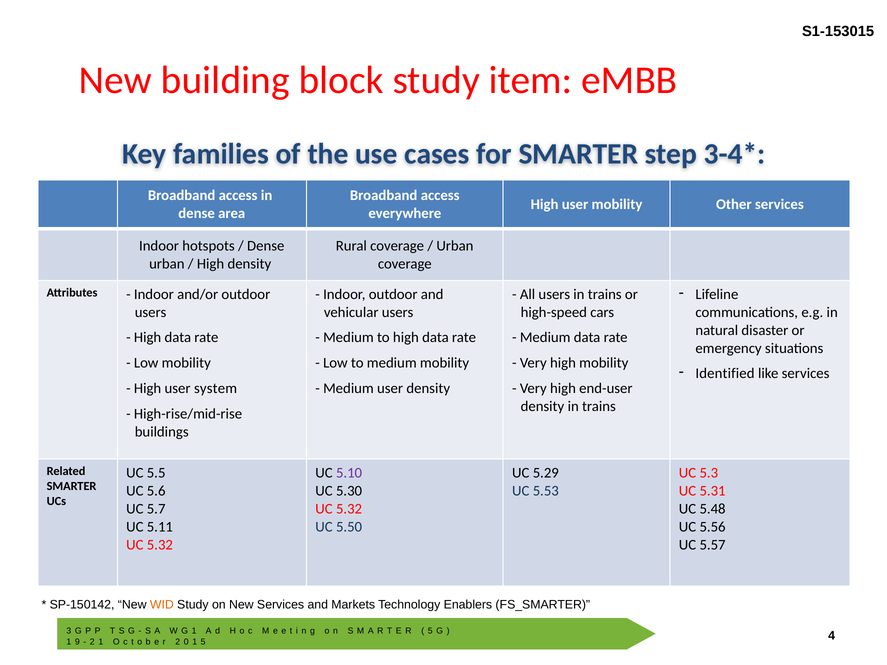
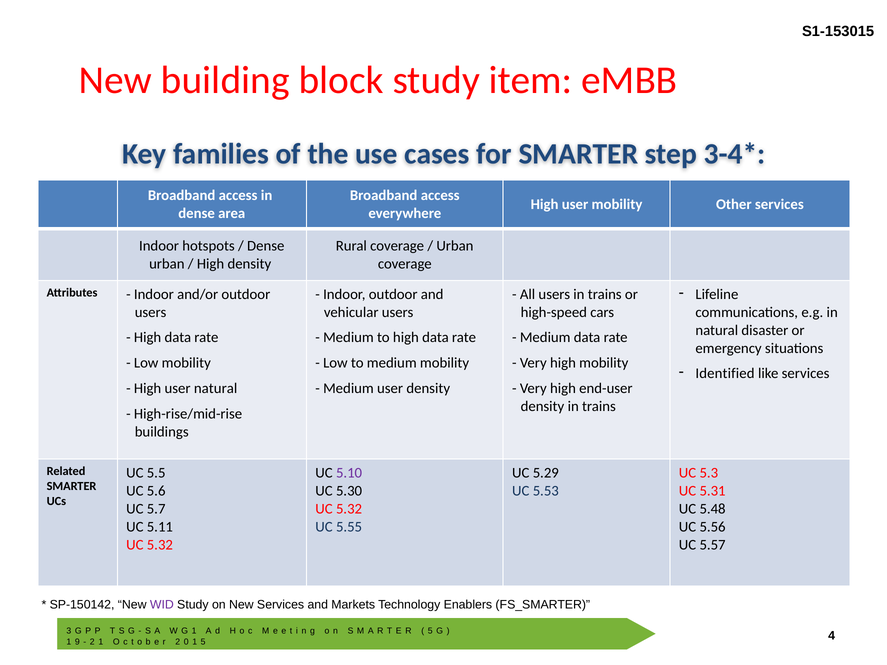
user system: system -> natural
5.50: 5.50 -> 5.55
WID colour: orange -> purple
